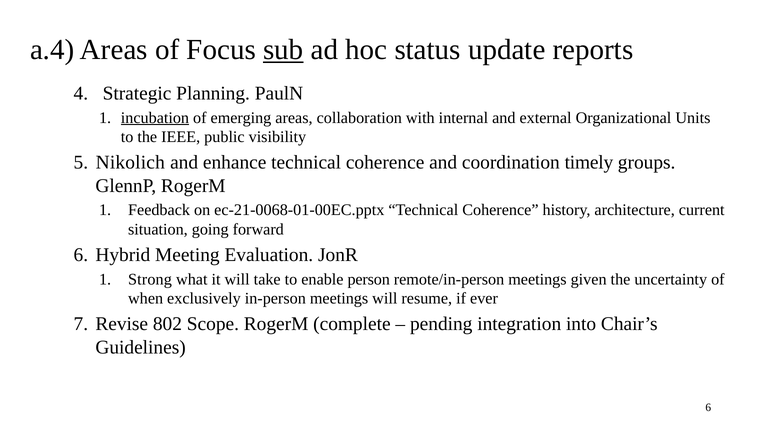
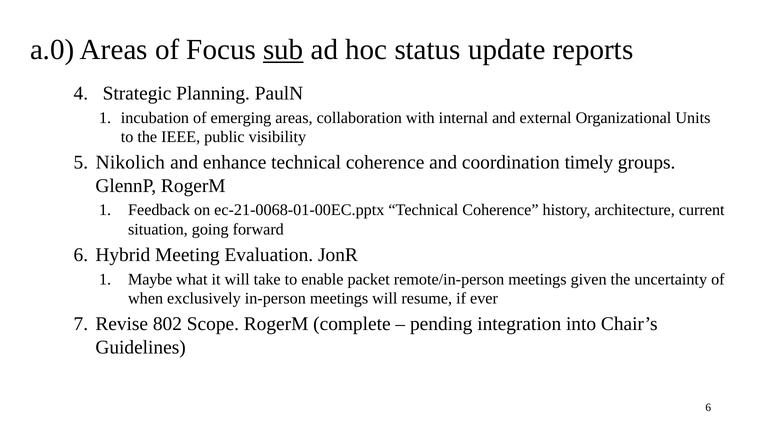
a.4: a.4 -> a.0
incubation underline: present -> none
Strong: Strong -> Maybe
person: person -> packet
